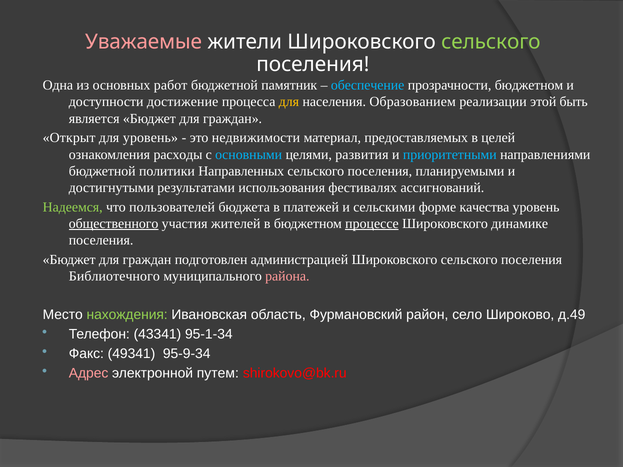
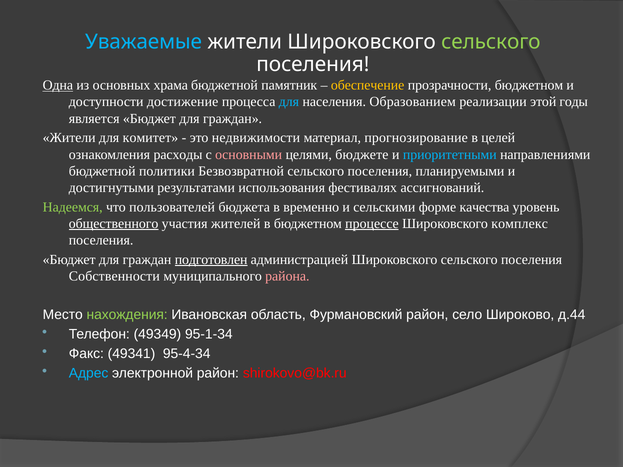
Уважаемые colour: pink -> light blue
Одна underline: none -> present
работ: работ -> храма
обеспечение colour: light blue -> yellow
для at (289, 102) colour: yellow -> light blue
быть: быть -> годы
Открыт at (69, 138): Открыт -> Жители
для уровень: уровень -> комитет
предоставляемых: предоставляемых -> прогнозирование
основными colour: light blue -> pink
развития: развития -> бюджете
Направленных: Направленных -> Безвозвратной
платежей: платежей -> временно
динамике: динамике -> комплекс
подготовлен underline: none -> present
Библиотечного: Библиотечного -> Собственности
д.49: д.49 -> д.44
43341: 43341 -> 49349
95-9-34: 95-9-34 -> 95-4-34
Адрес colour: pink -> light blue
электронной путем: путем -> район
